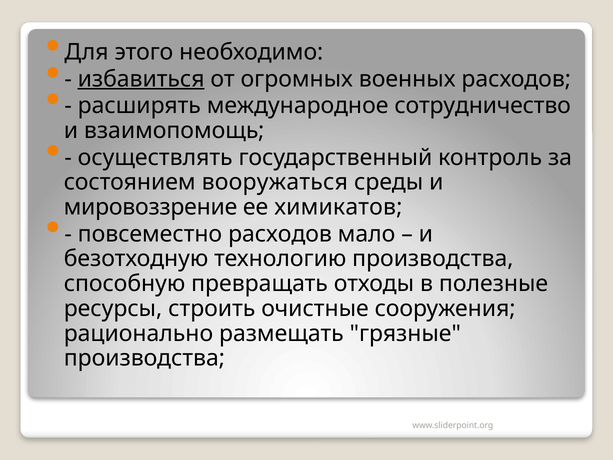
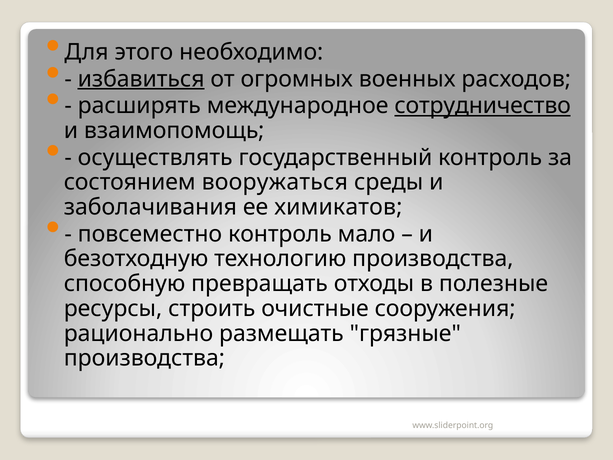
сотрудничество underline: none -> present
мировоззрение: мировоззрение -> заболачивания
повсеместно расходов: расходов -> контроль
